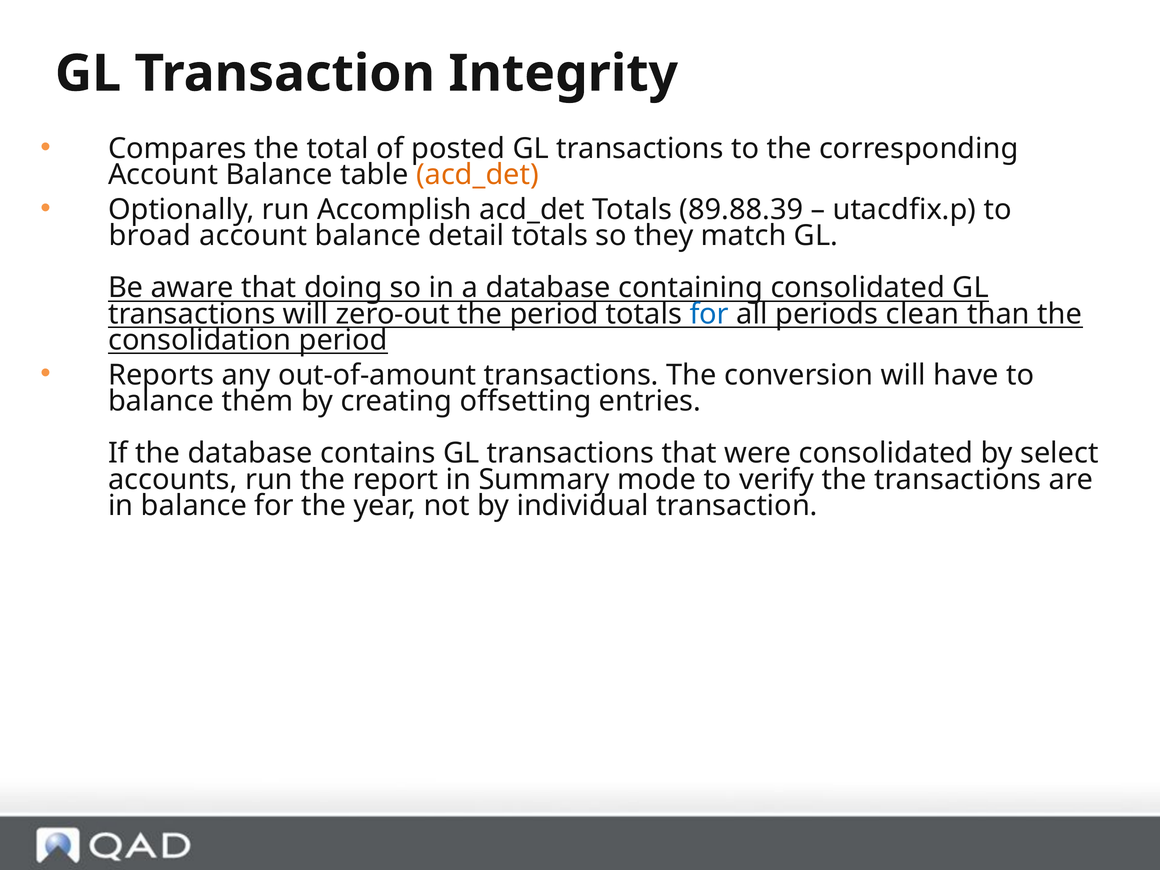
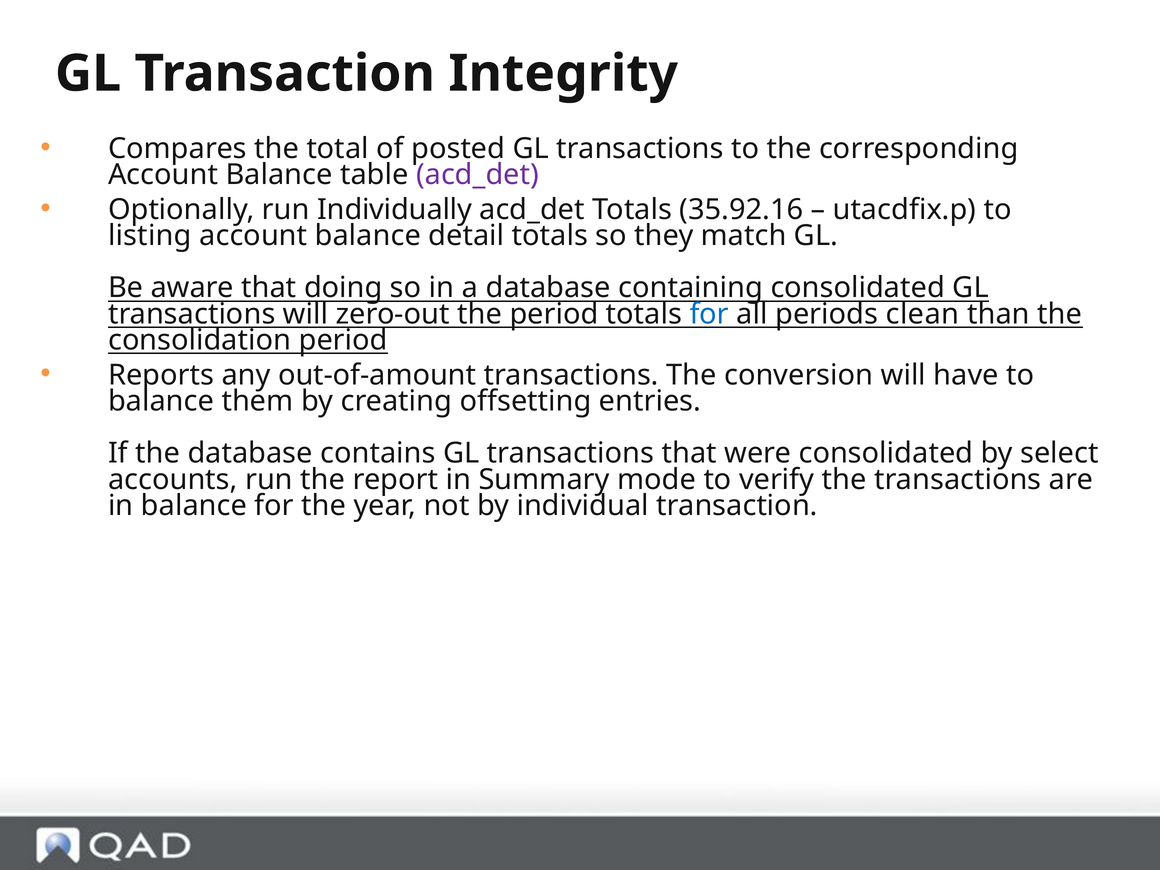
acd_det at (478, 175) colour: orange -> purple
Accomplish: Accomplish -> Individually
89.88.39: 89.88.39 -> 35.92.16
broad: broad -> listing
